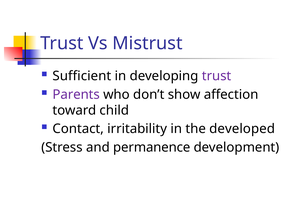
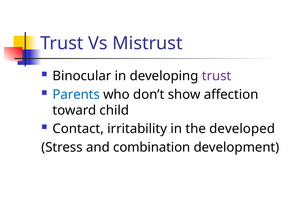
Sufficient: Sufficient -> Binocular
Parents colour: purple -> blue
permanence: permanence -> combination
